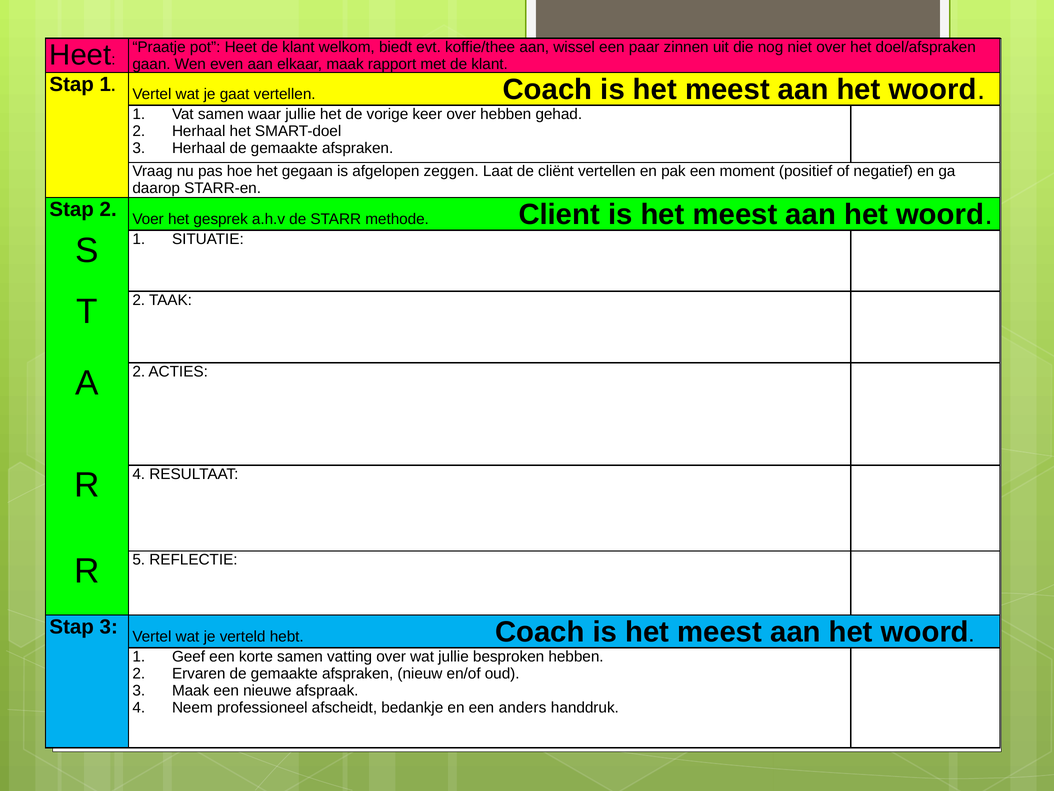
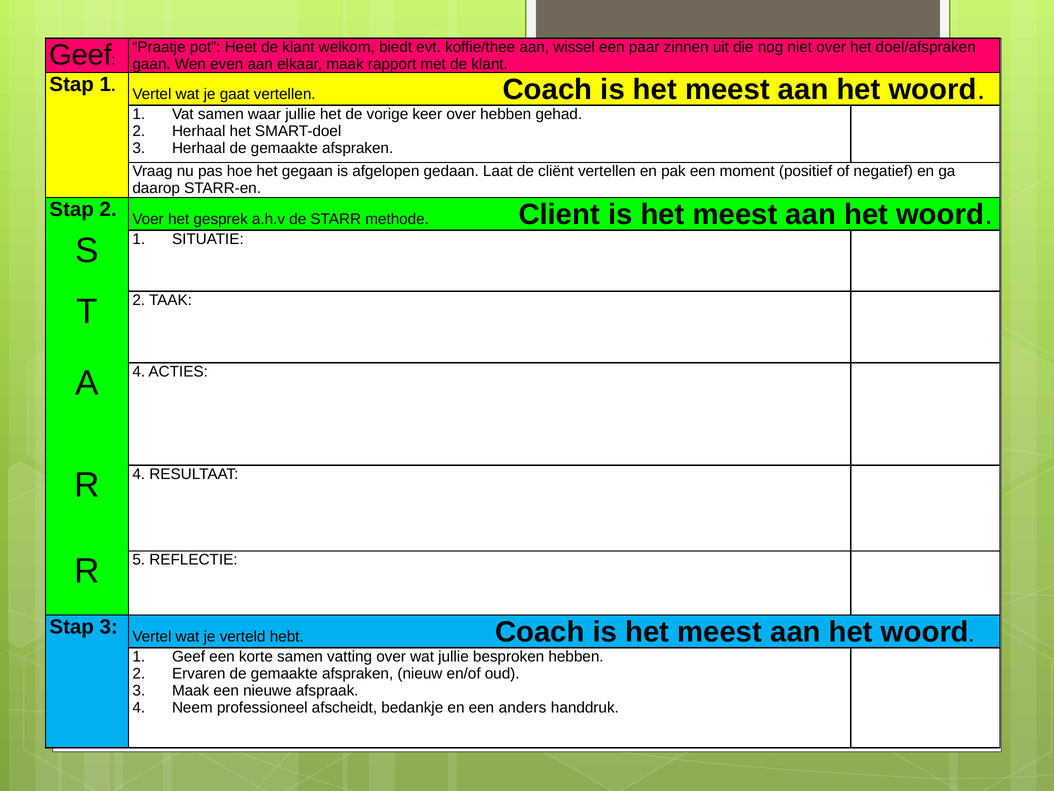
Heet at (80, 55): Heet -> Geef
zeggen: zeggen -> gedaan
A 2: 2 -> 4
